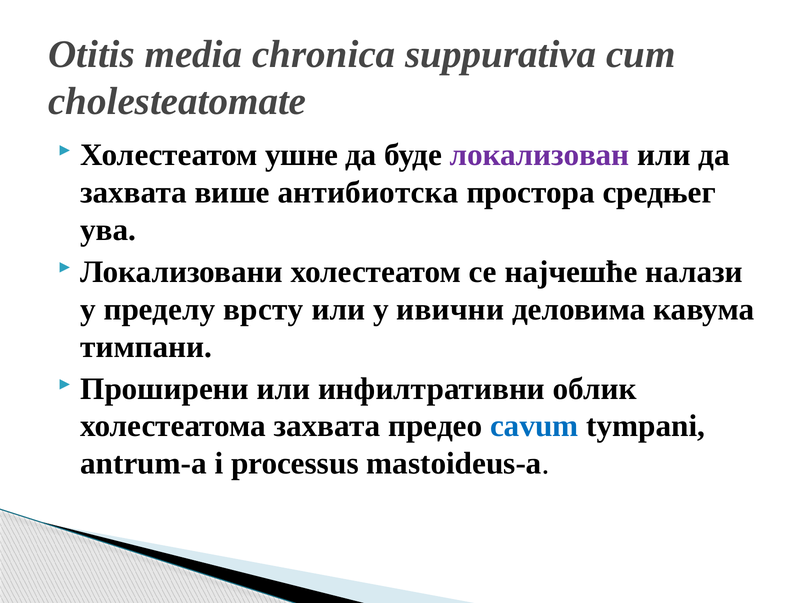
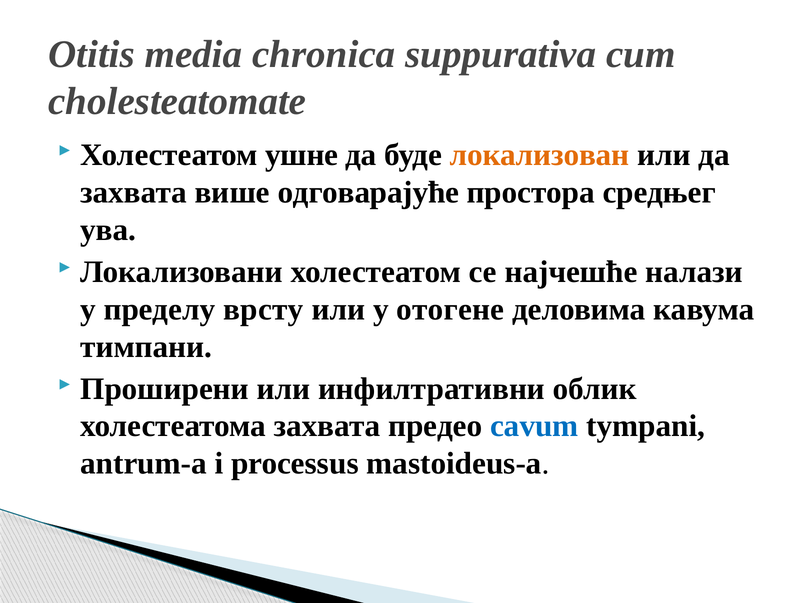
локализован colour: purple -> orange
антибиотска: антибиотска -> одговарајуће
ивични: ивични -> отогене
